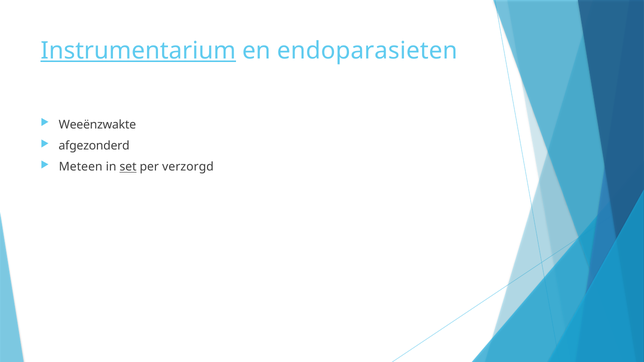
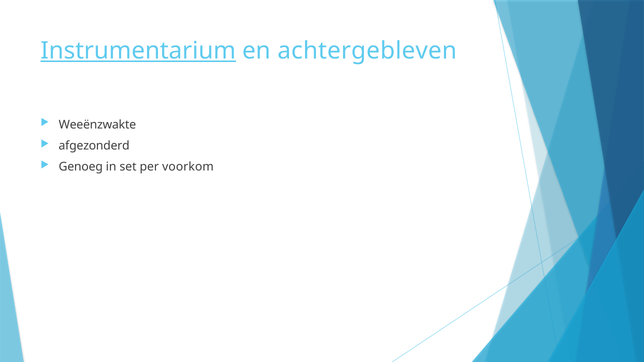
endoparasieten: endoparasieten -> achtergebleven
Meteen: Meteen -> Genoeg
set underline: present -> none
verzorgd: verzorgd -> voorkom
